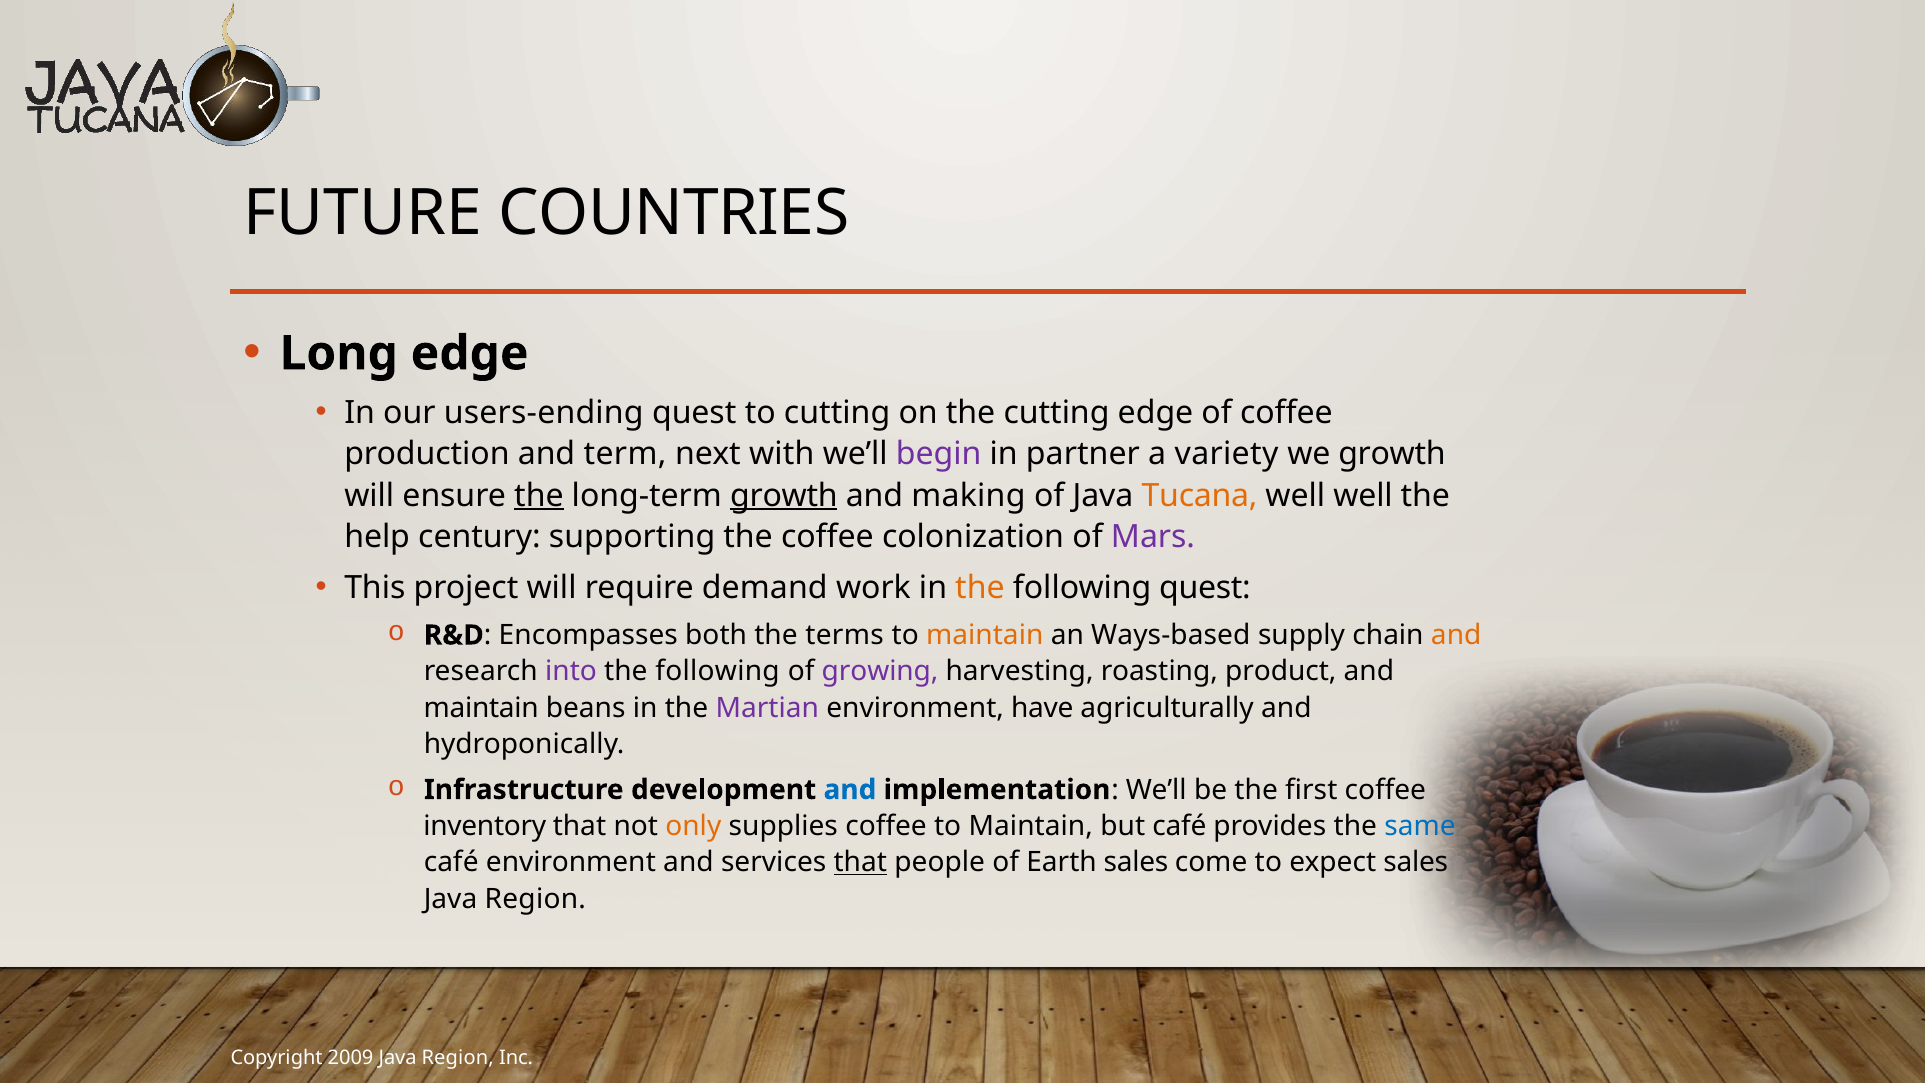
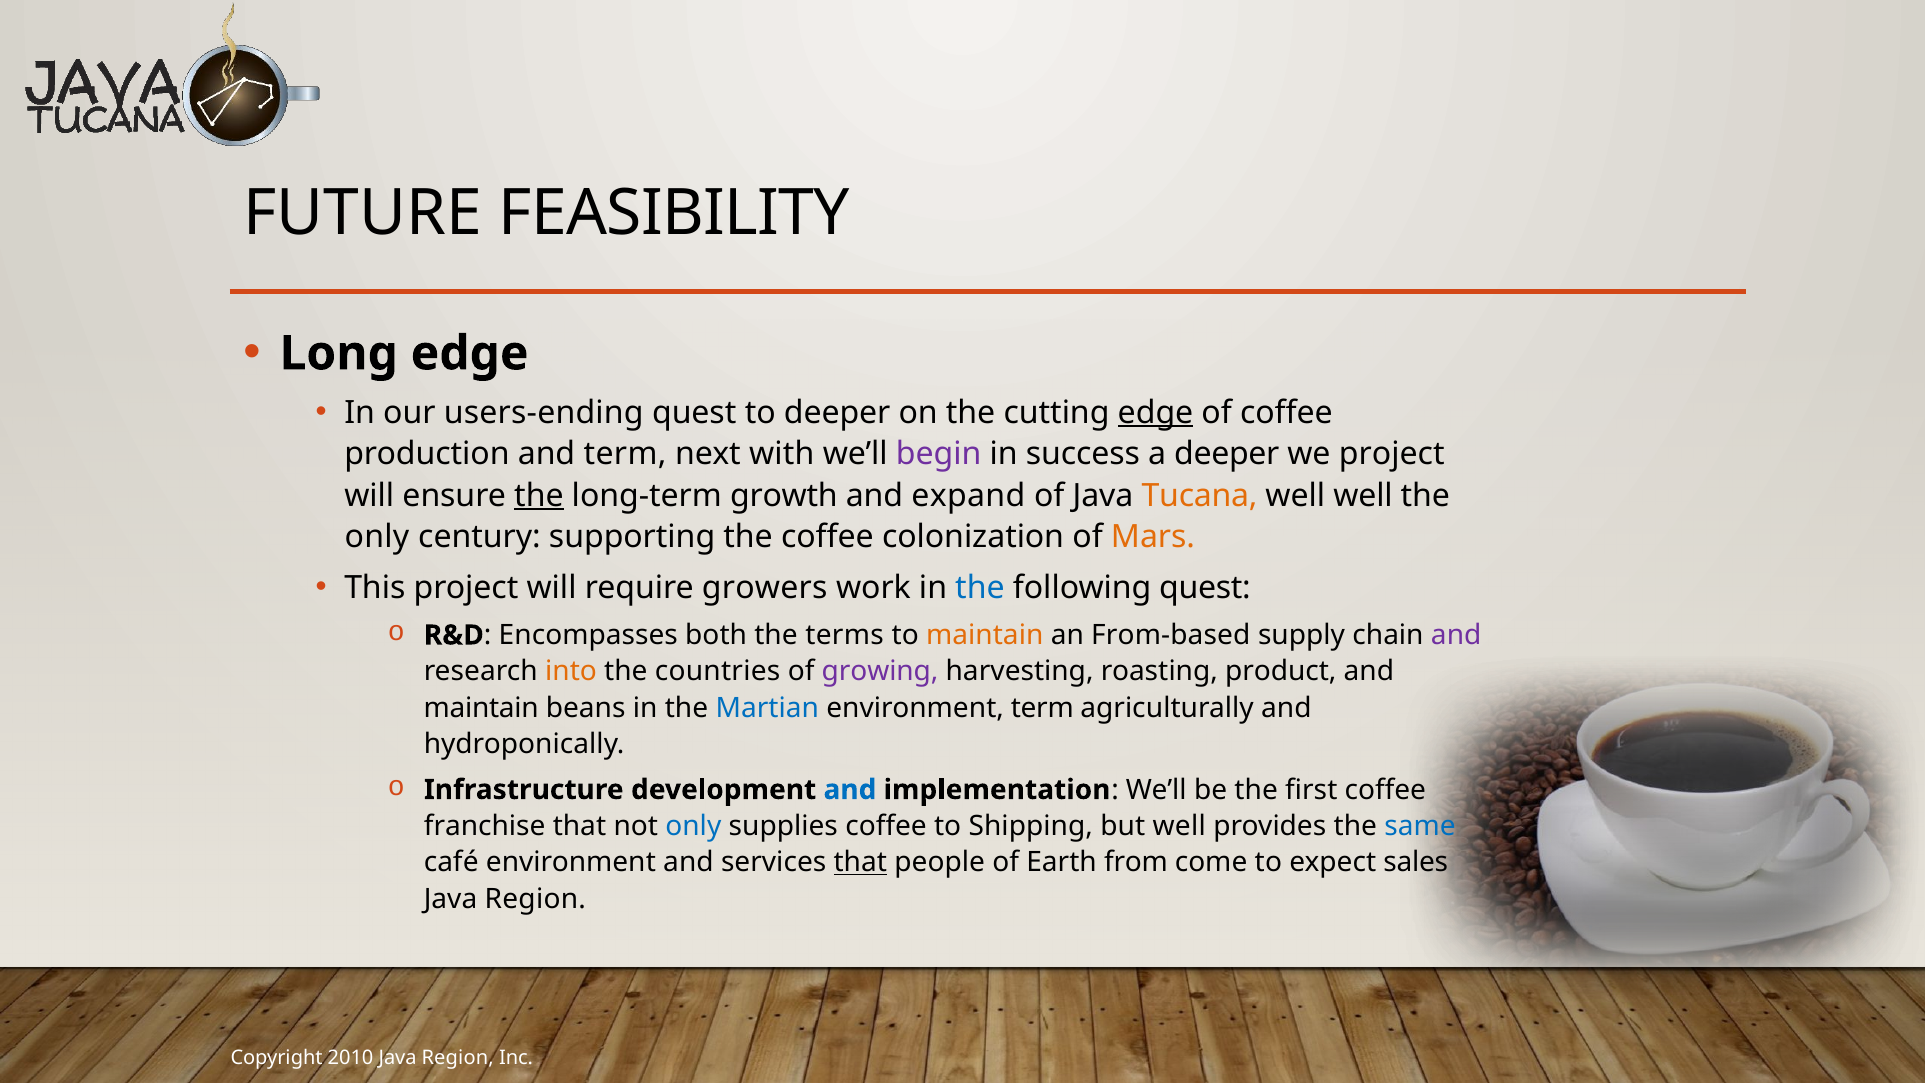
COUNTRIES: COUNTRIES -> FEASIBILITY
to cutting: cutting -> deeper
edge at (1156, 412) underline: none -> present
partner: partner -> success
a variety: variety -> deeper
we growth: growth -> project
growth at (784, 496) underline: present -> none
making: making -> expand
help at (377, 537): help -> only
Mars colour: purple -> orange
demand: demand -> growers
the at (980, 588) colour: orange -> blue
Ways-based: Ways-based -> From-based
and at (1456, 635) colour: orange -> purple
into colour: purple -> orange
following at (718, 672): following -> countries
Martian colour: purple -> blue
environment have: have -> term
inventory: inventory -> franchise
only at (693, 826) colour: orange -> blue
coffee to Maintain: Maintain -> Shipping
but café: café -> well
Earth sales: sales -> from
2009: 2009 -> 2010
